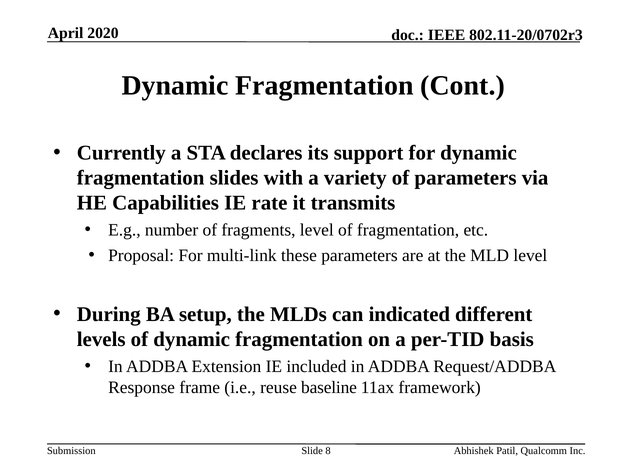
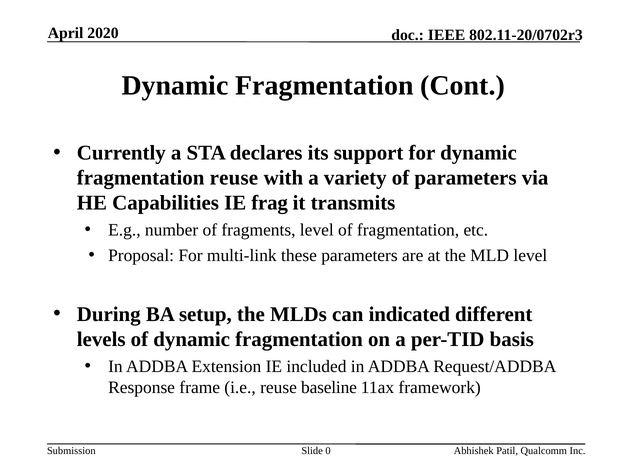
fragmentation slides: slides -> reuse
rate: rate -> frag
8: 8 -> 0
